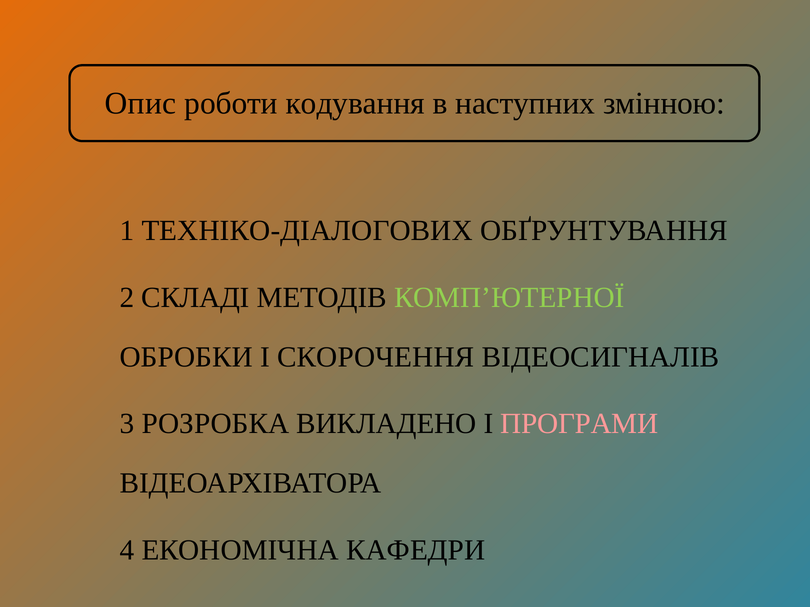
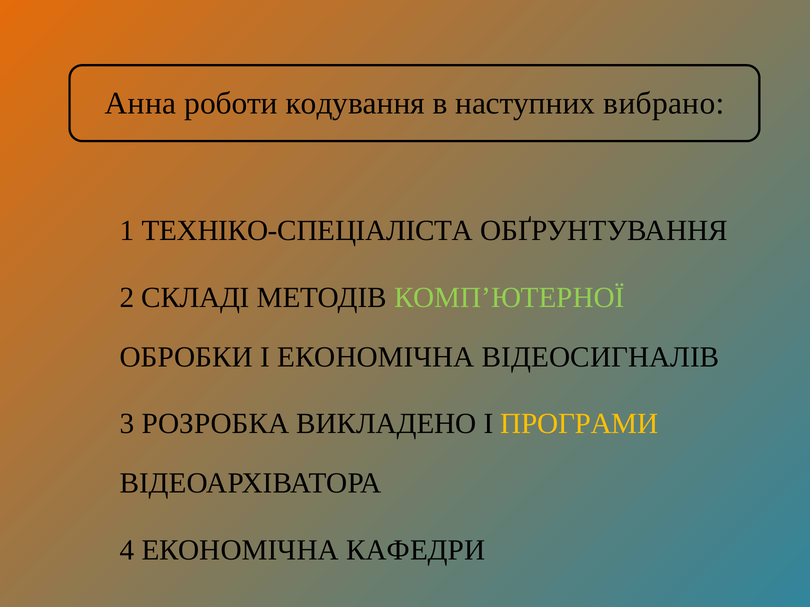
Опис: Опис -> Анна
змінною: змінною -> вибрано
ТЕХНІКО-ДІАЛОГОВИХ: ТЕХНІКО-ДІАЛОГОВИХ -> ТЕХНІКО-СПЕЦІАЛІСТА
І СКОРОЧЕННЯ: СКОРОЧЕННЯ -> ЕКОНОМІЧНА
ПРОГРАМИ colour: pink -> yellow
